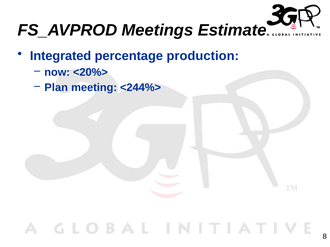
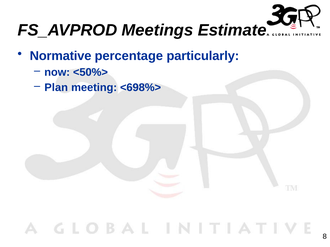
Integrated: Integrated -> Normative
production: production -> particularly
<20%>: <20%> -> <50%>
<244%>: <244%> -> <698%>
